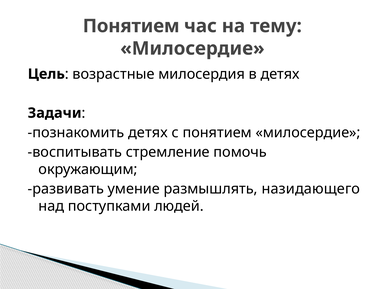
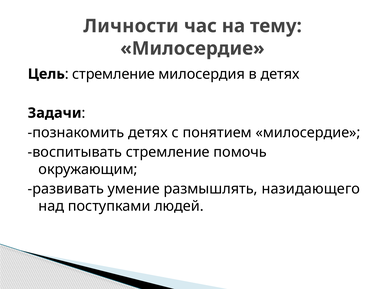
Понятием at (131, 26): Понятием -> Личности
возрастные at (113, 74): возрастные -> стремление
